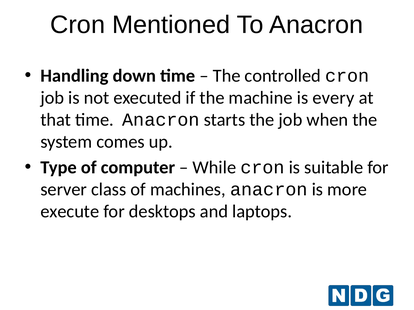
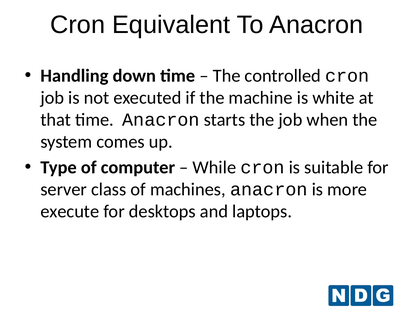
Mentioned: Mentioned -> Equivalent
every: every -> white
